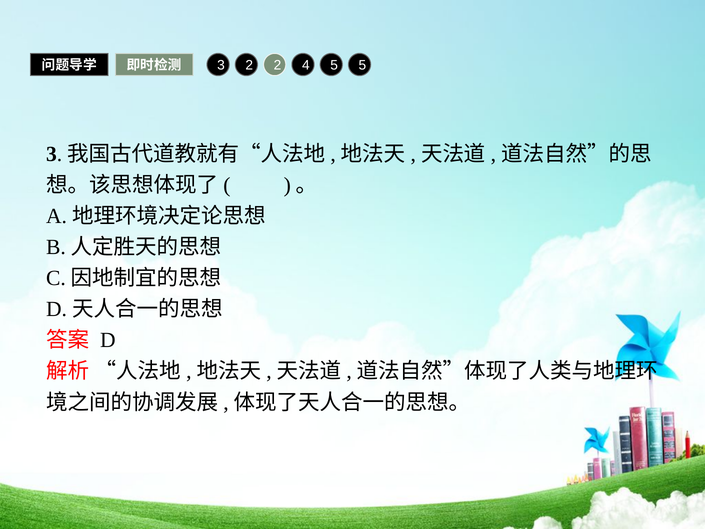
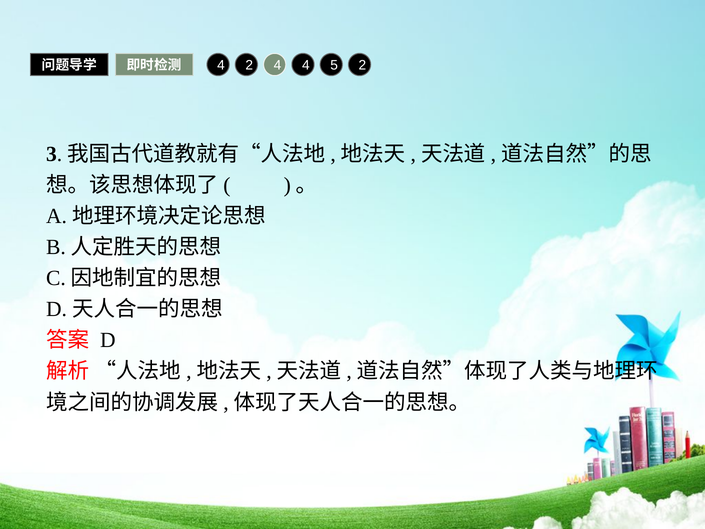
3 at (221, 65): 3 -> 4
2 2: 2 -> 4
5 5: 5 -> 2
